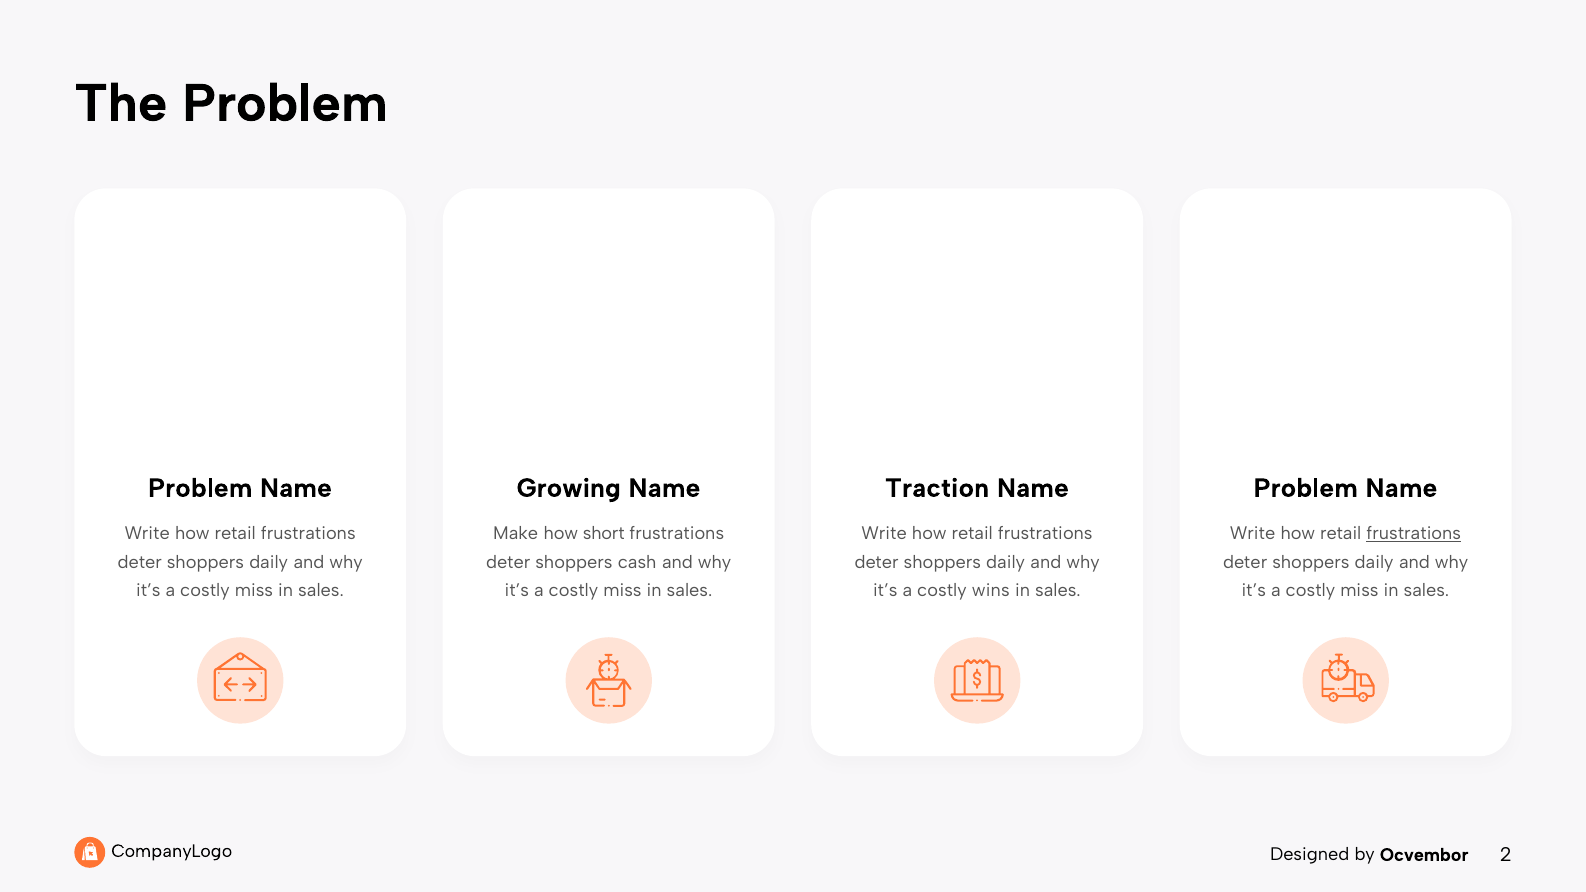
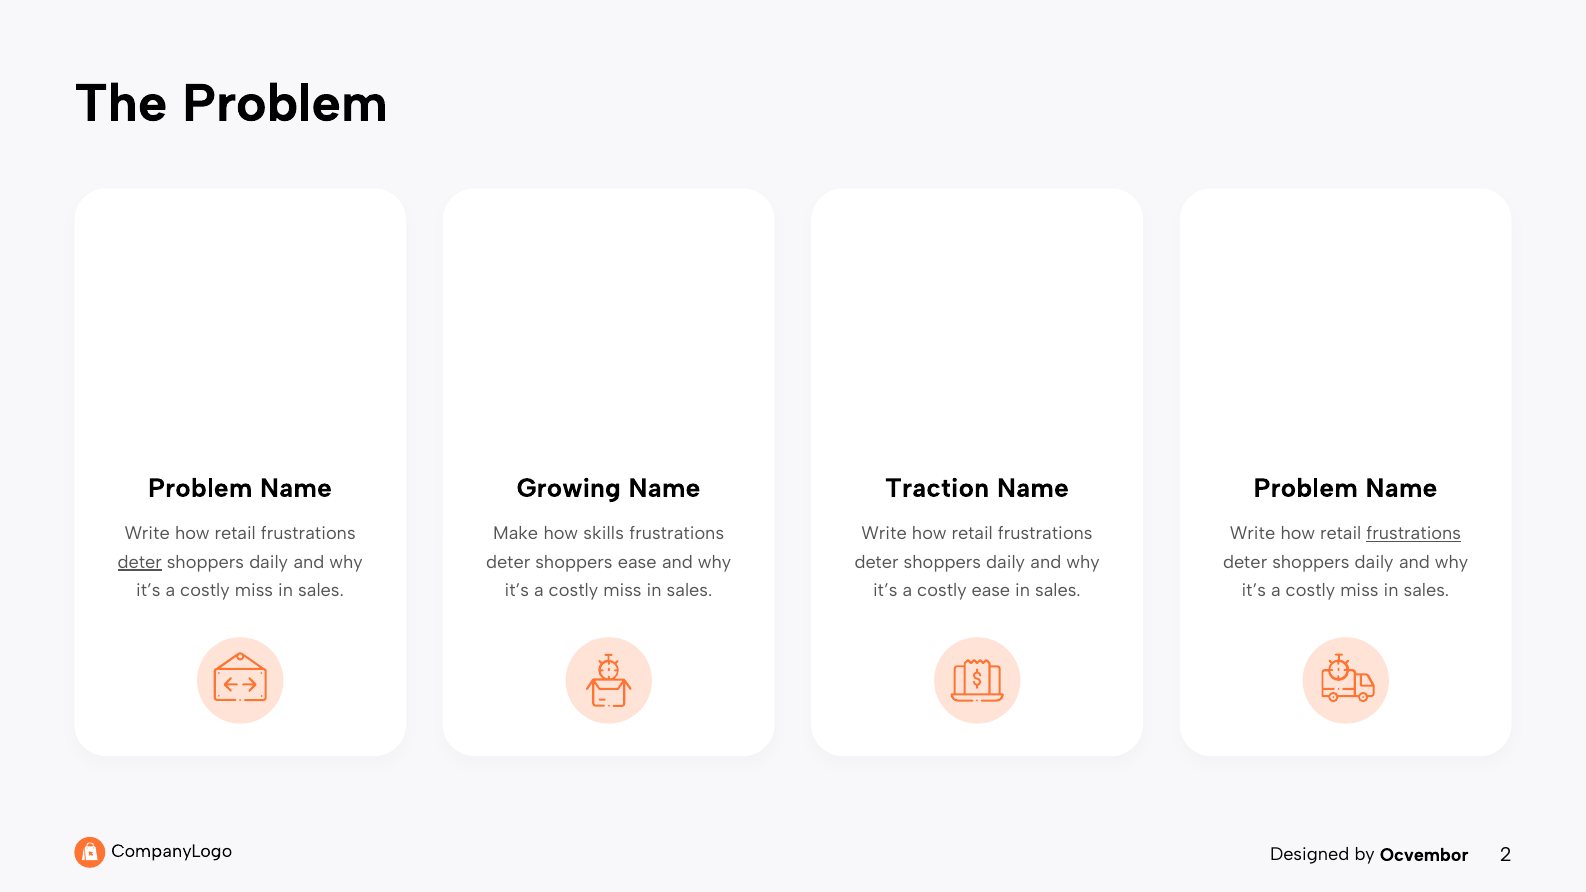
short: short -> skills
deter at (140, 562) underline: none -> present
shoppers cash: cash -> ease
costly wins: wins -> ease
